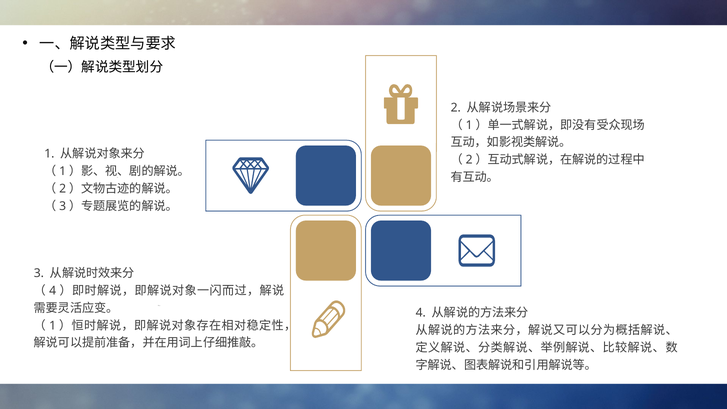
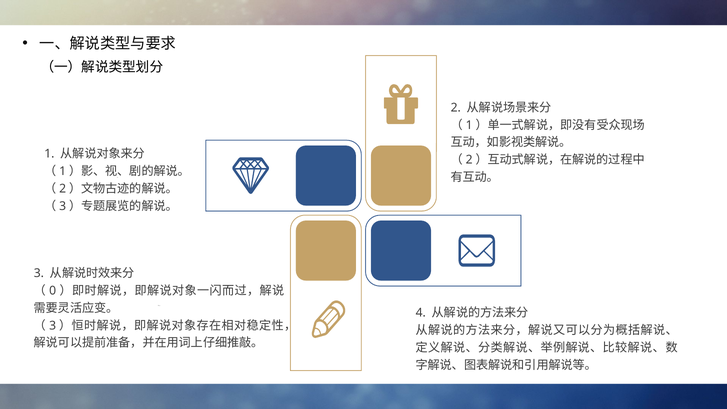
4 at (53, 291): 4 -> 0
1 at (53, 326): 1 -> 3
